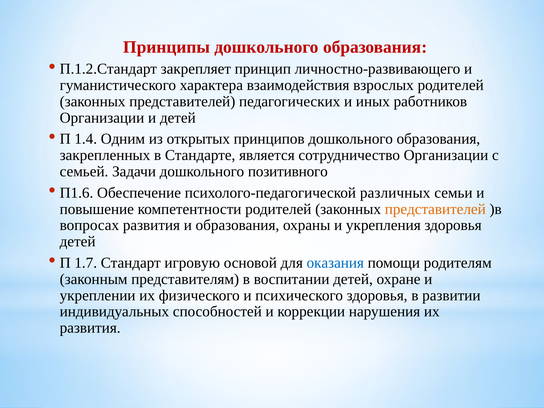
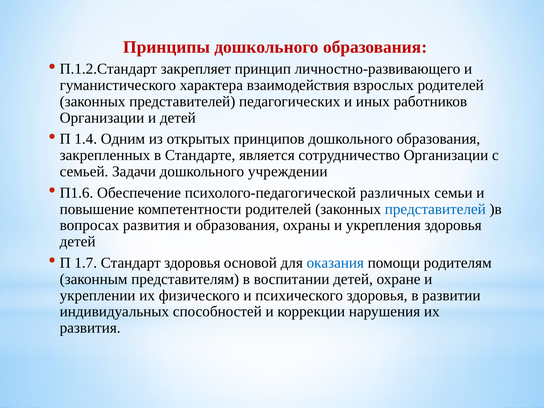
позитивного: позитивного -> учреждении
представителей at (435, 209) colour: orange -> blue
Стандарт игровую: игровую -> здоровья
